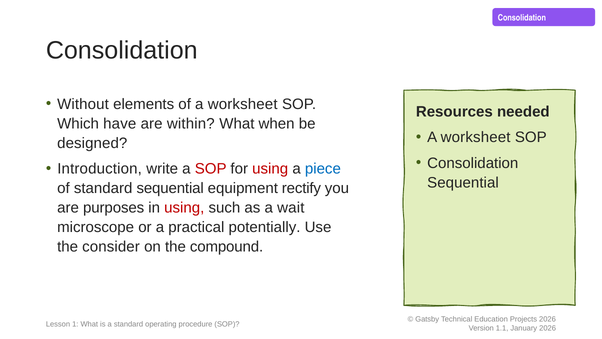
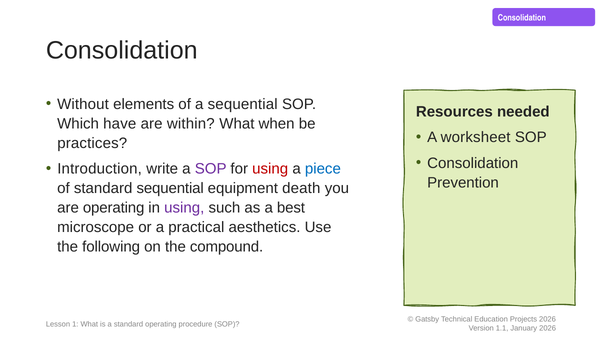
of a worksheet: worksheet -> sequential
designed: designed -> practices
SOP at (211, 169) colour: red -> purple
Sequential at (463, 183): Sequential -> Prevention
rectify: rectify -> death
are purposes: purposes -> operating
using at (184, 208) colour: red -> purple
wait: wait -> best
potentially: potentially -> aesthetics
consider: consider -> following
